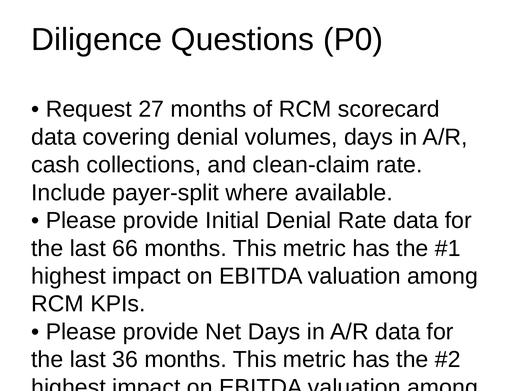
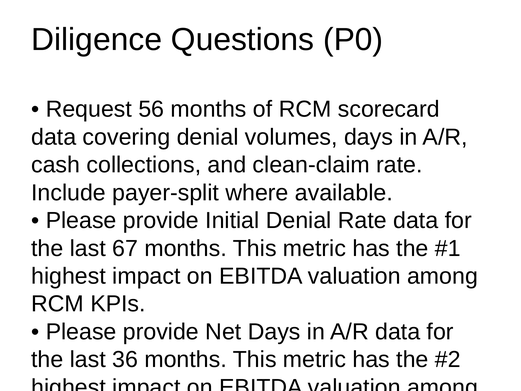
27: 27 -> 56
66: 66 -> 67
